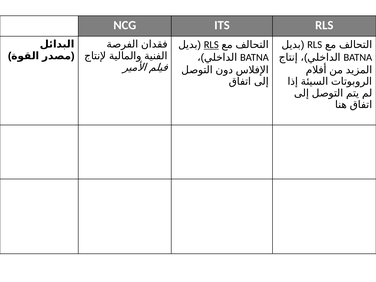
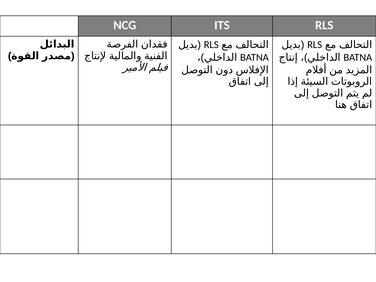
RLS at (211, 45) underline: present -> none
